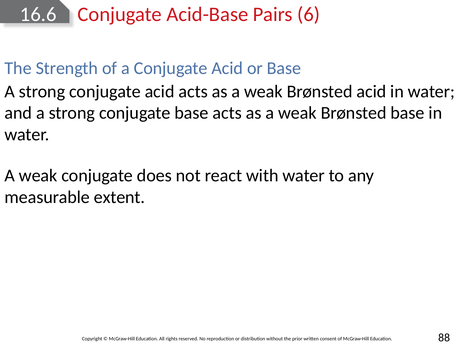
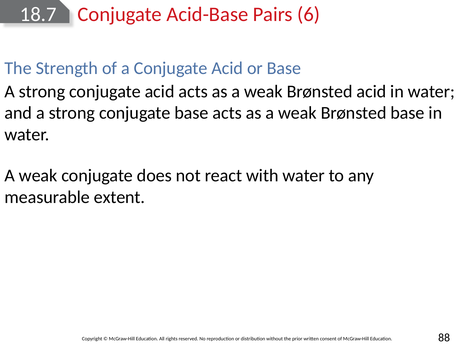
16.6: 16.6 -> 18.7
